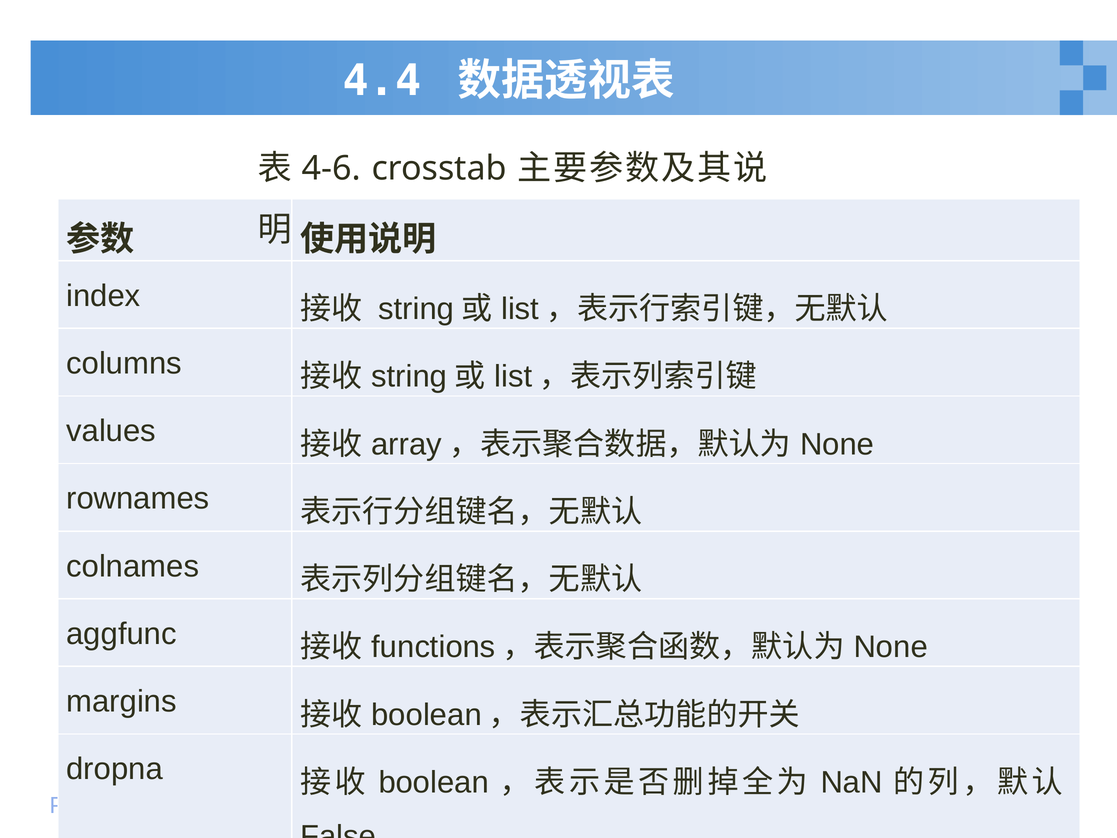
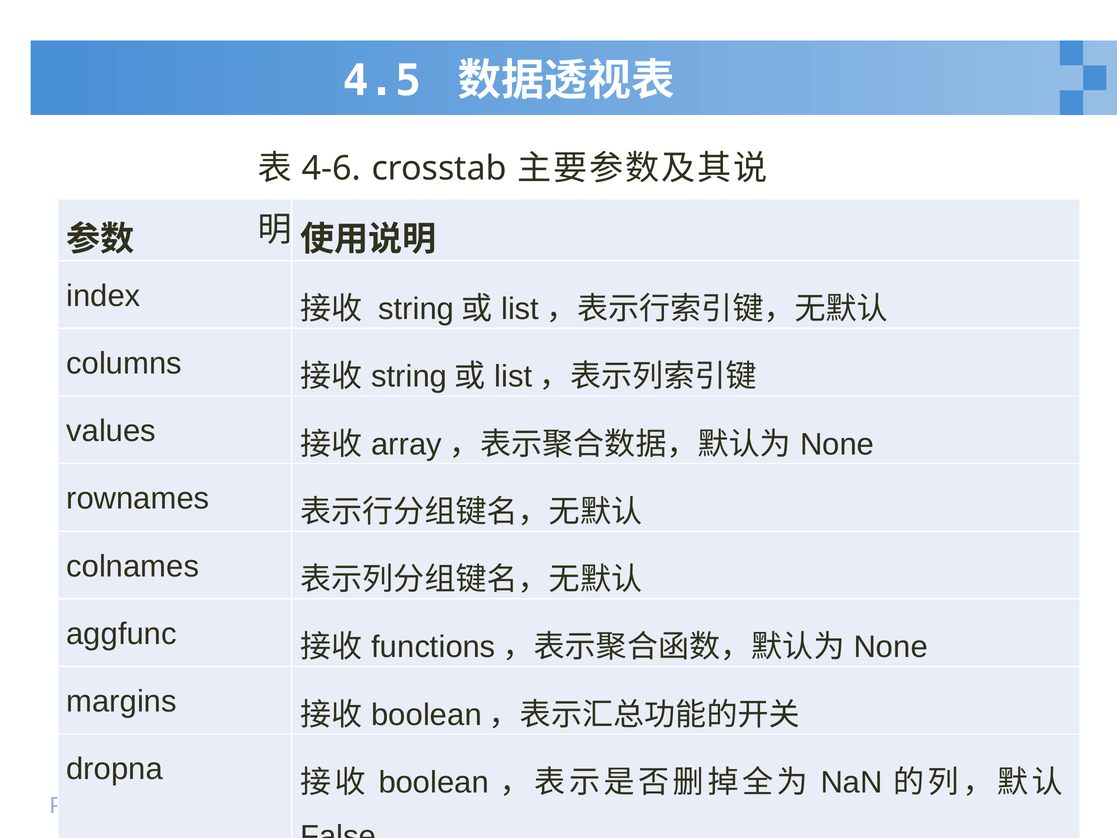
4.4: 4.4 -> 4.5
